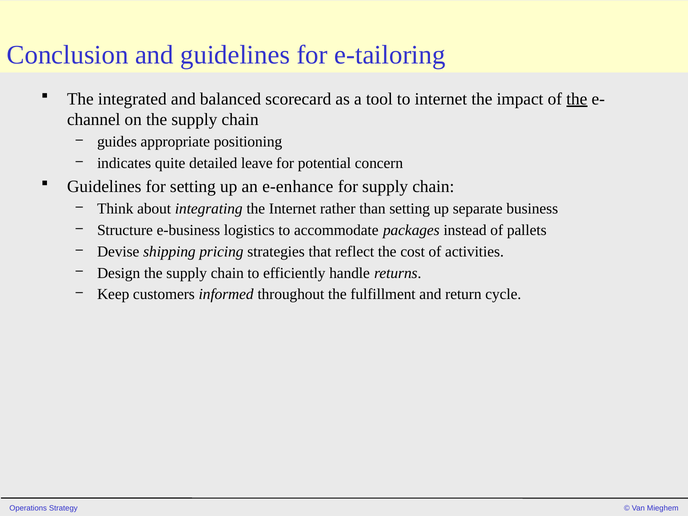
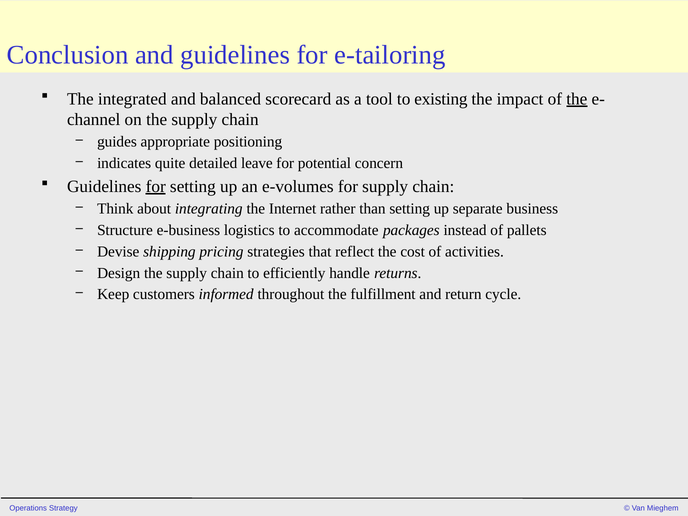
to internet: internet -> existing
for at (156, 186) underline: none -> present
e-enhance: e-enhance -> e-volumes
